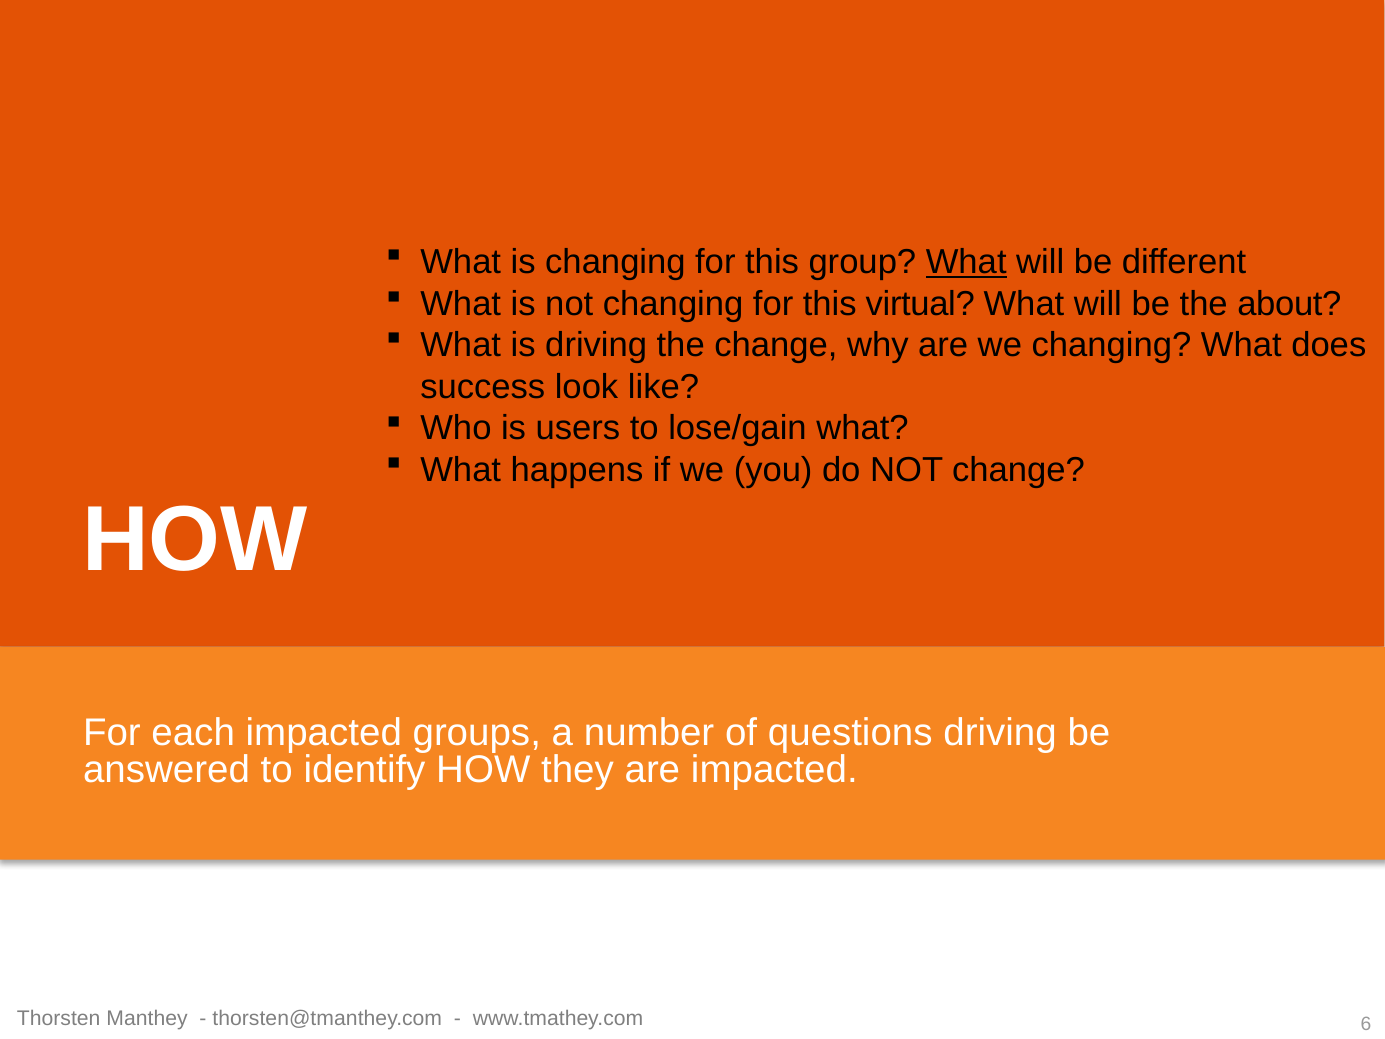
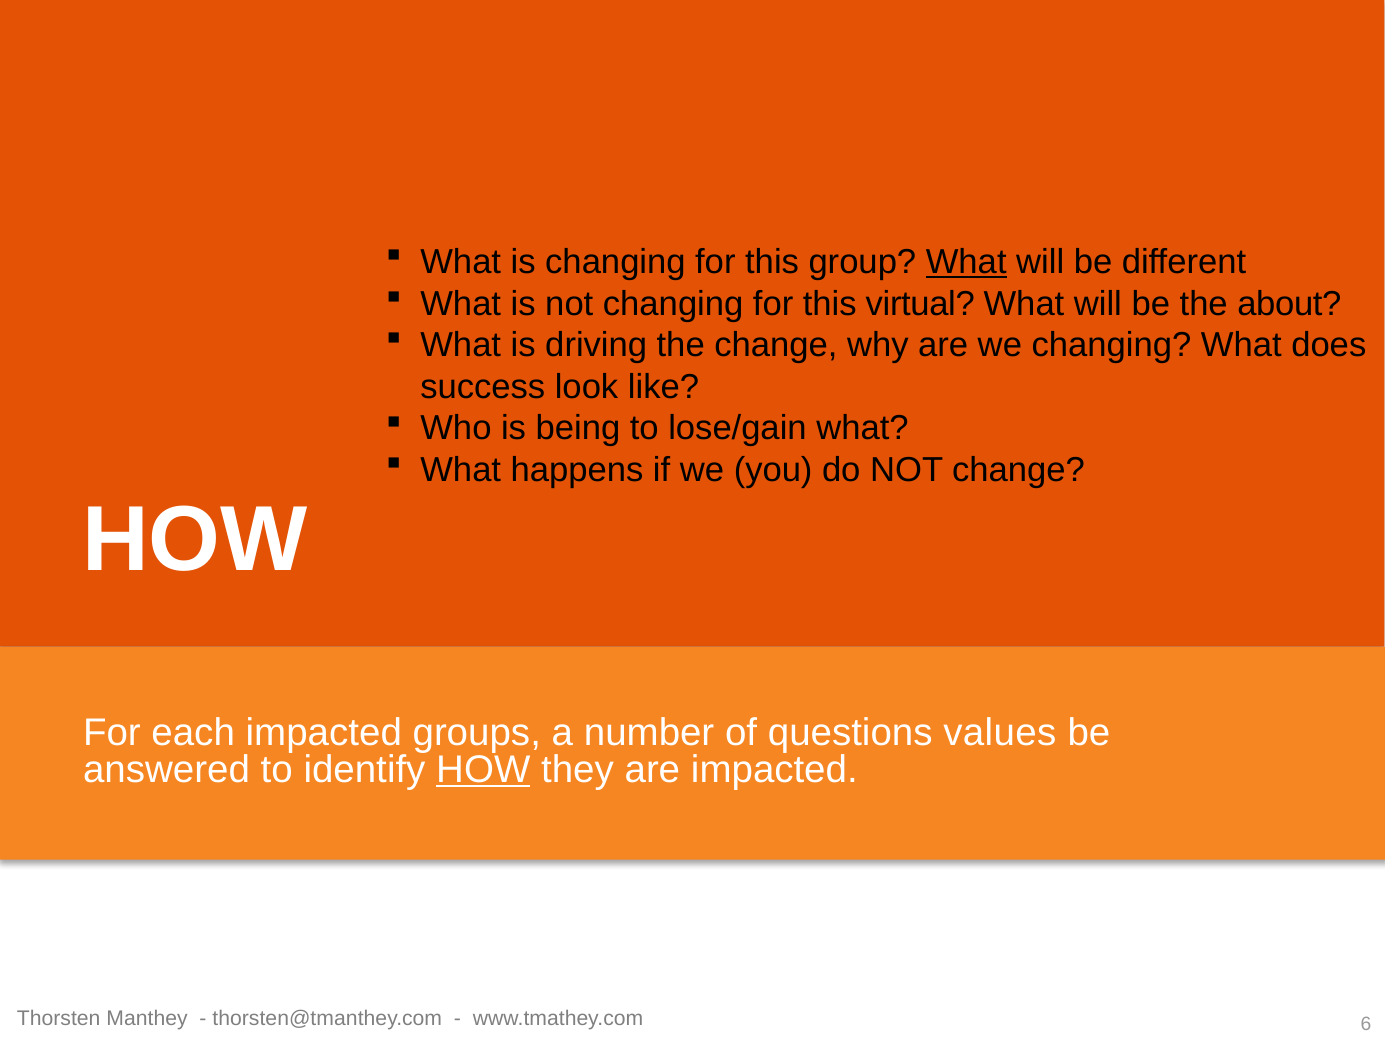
users: users -> being
questions driving: driving -> values
HOW at (483, 769) underline: none -> present
